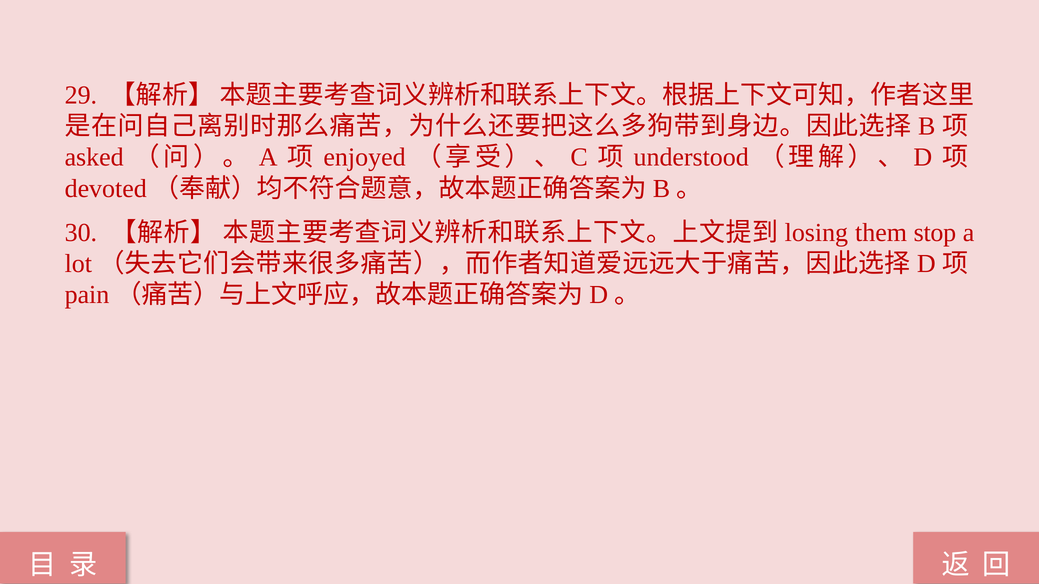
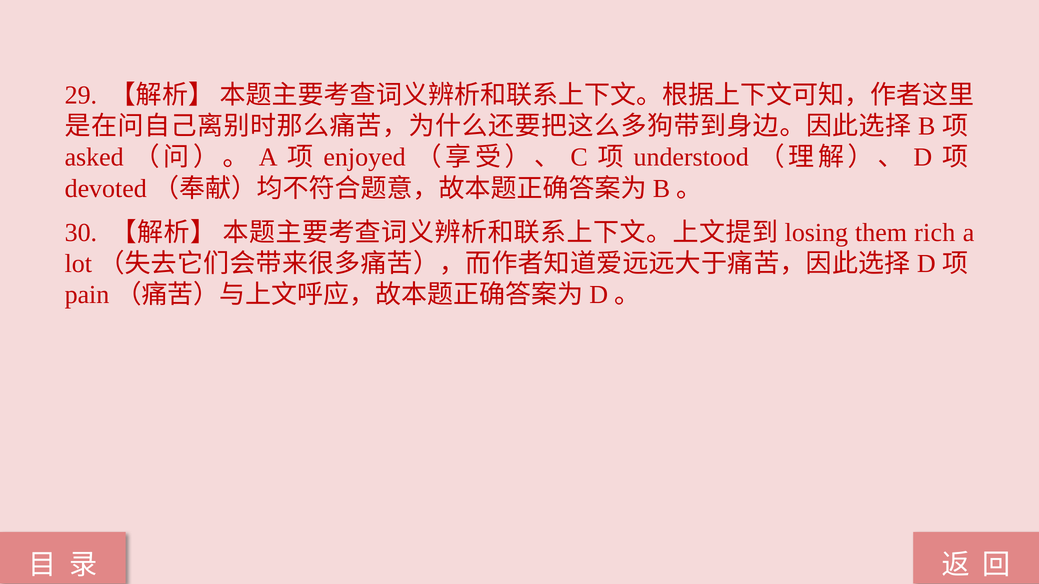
stop: stop -> rich
